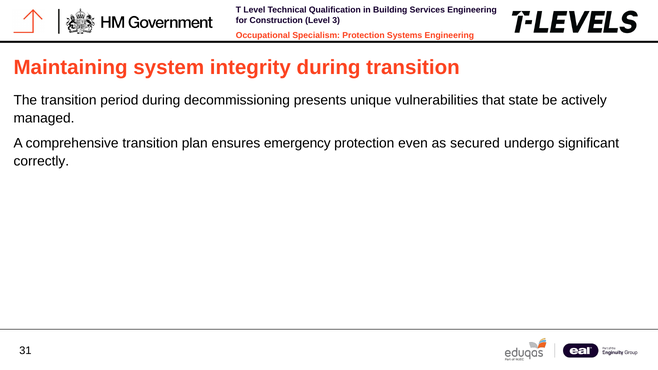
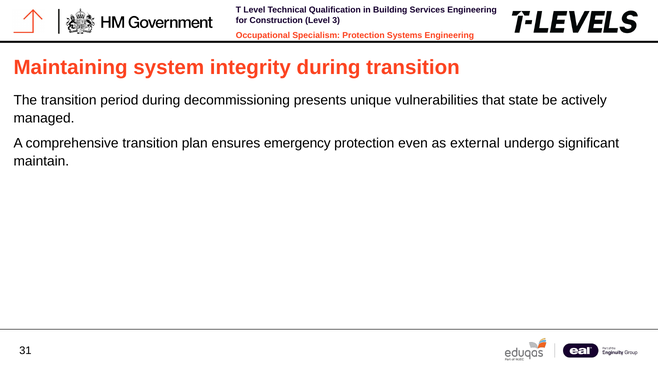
secured: secured -> external
correctly: correctly -> maintain
